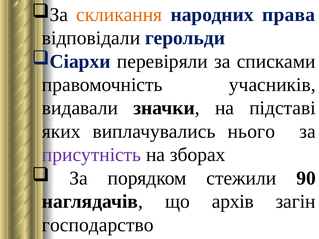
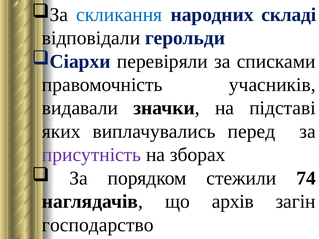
скликання colour: orange -> blue
права: права -> складі
нього: нього -> перед
90: 90 -> 74
